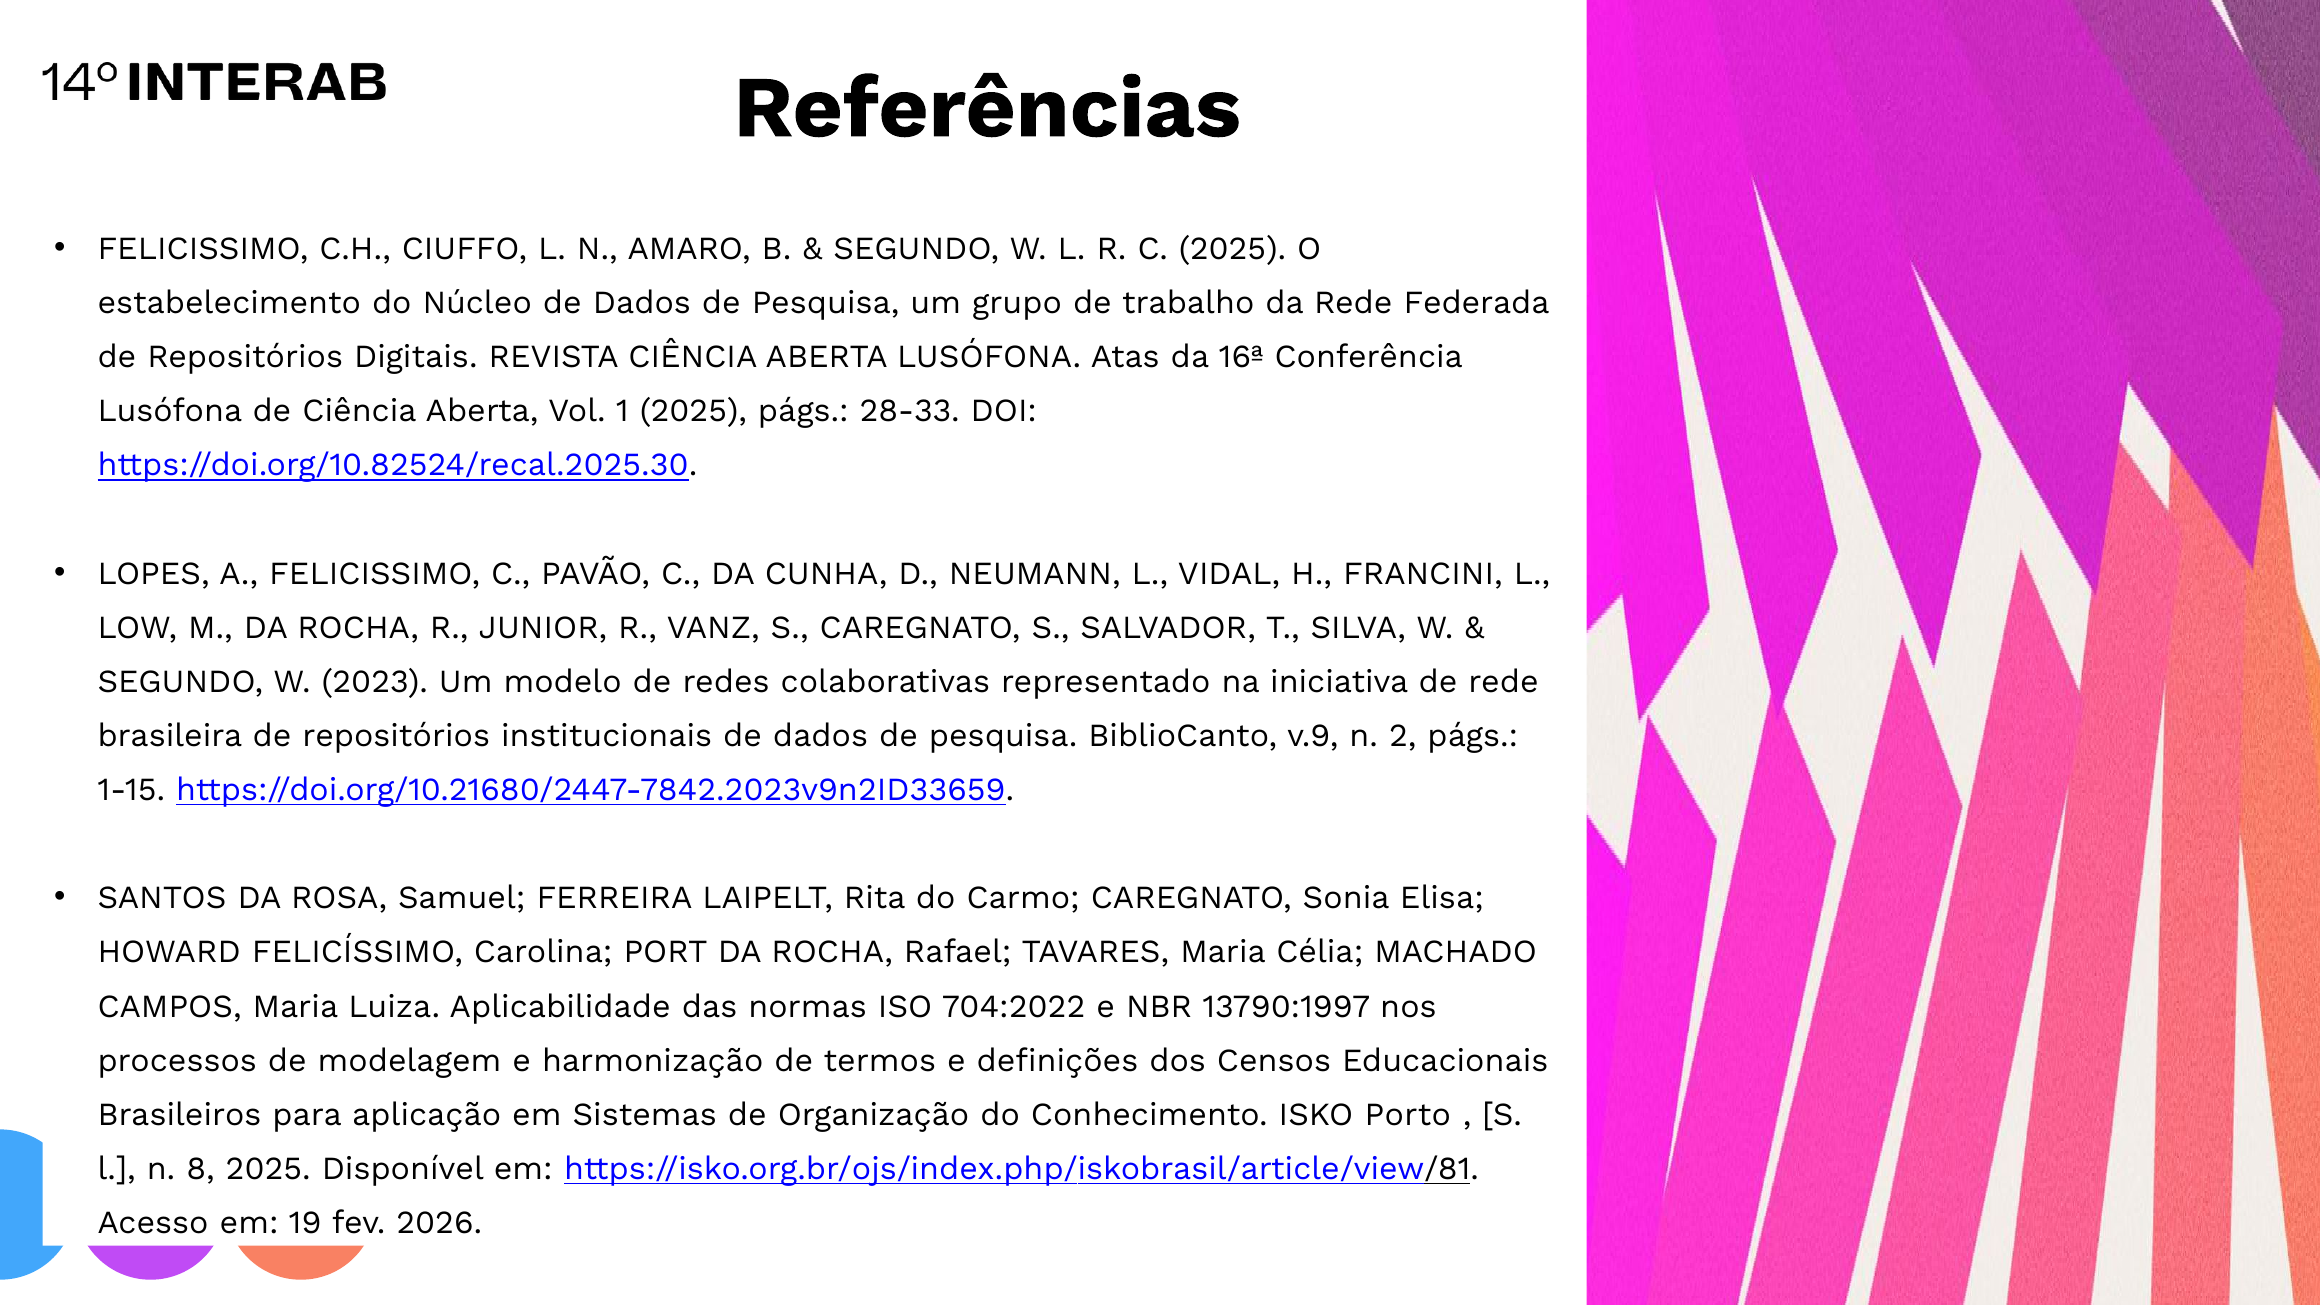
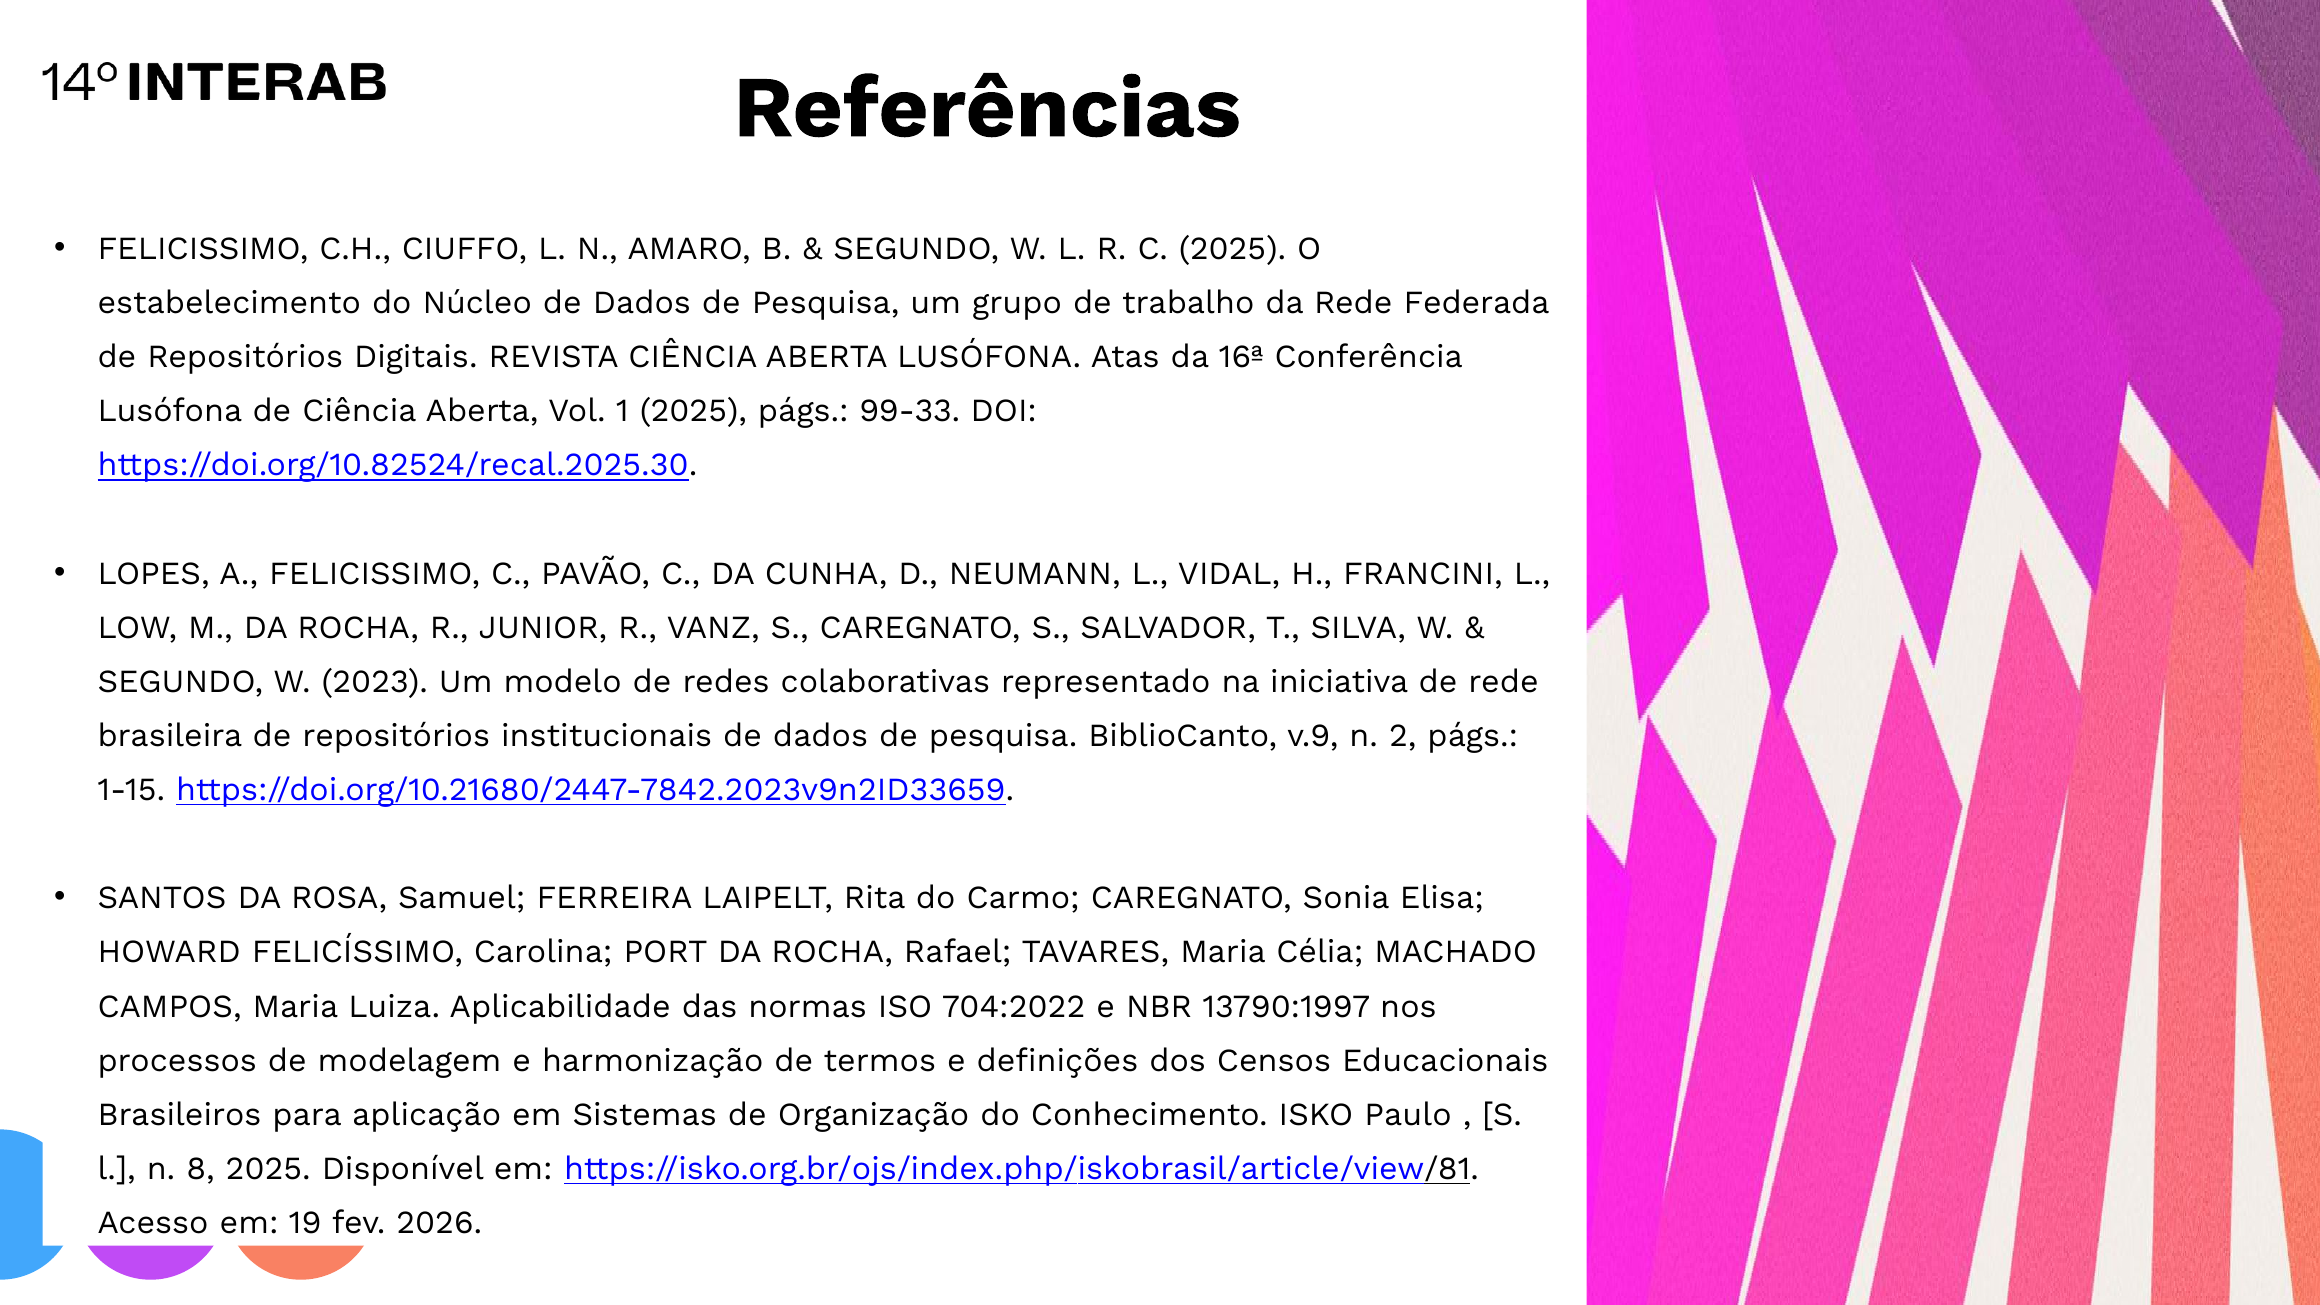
28-33: 28-33 -> 99-33
Porto: Porto -> Paulo
